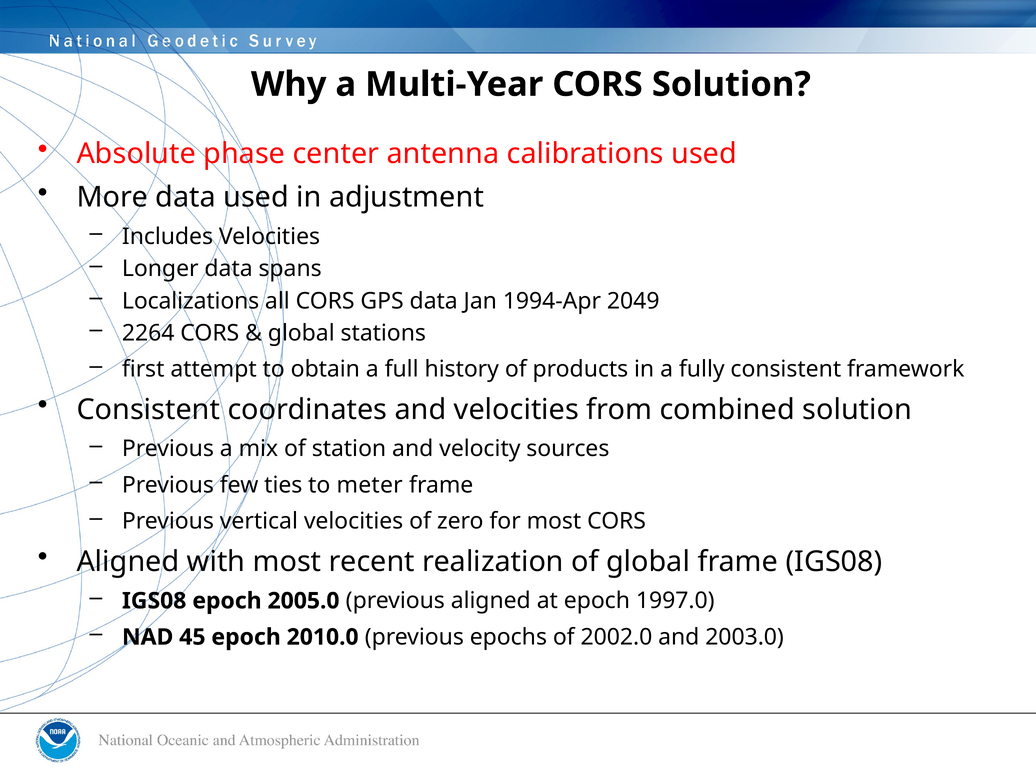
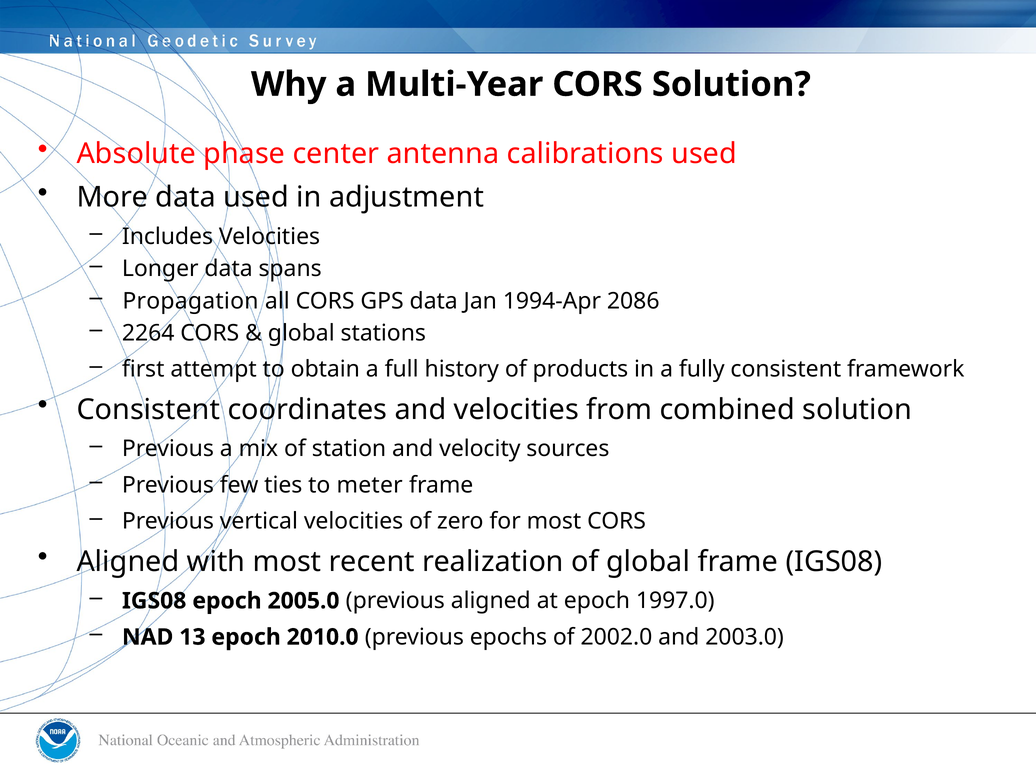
Localizations: Localizations -> Propagation
2049: 2049 -> 2086
45: 45 -> 13
